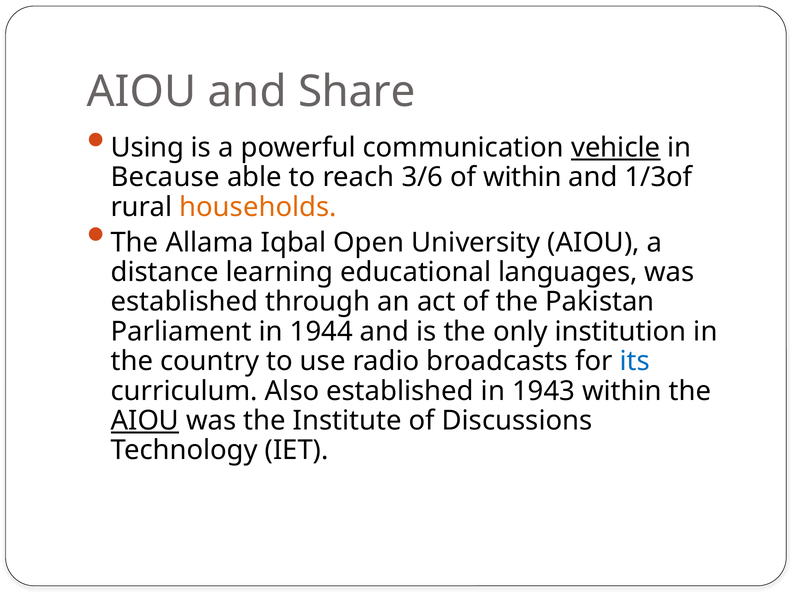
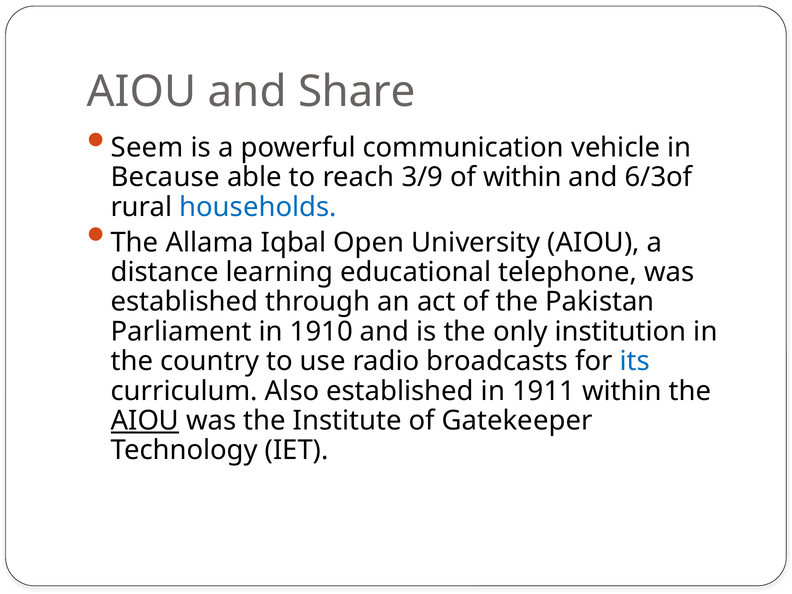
Using: Using -> Seem
vehicle underline: present -> none
3/6: 3/6 -> 3/9
1/3of: 1/3of -> 6/3of
households colour: orange -> blue
languages: languages -> telephone
1944: 1944 -> 1910
1943: 1943 -> 1911
Discussions: Discussions -> Gatekeeper
